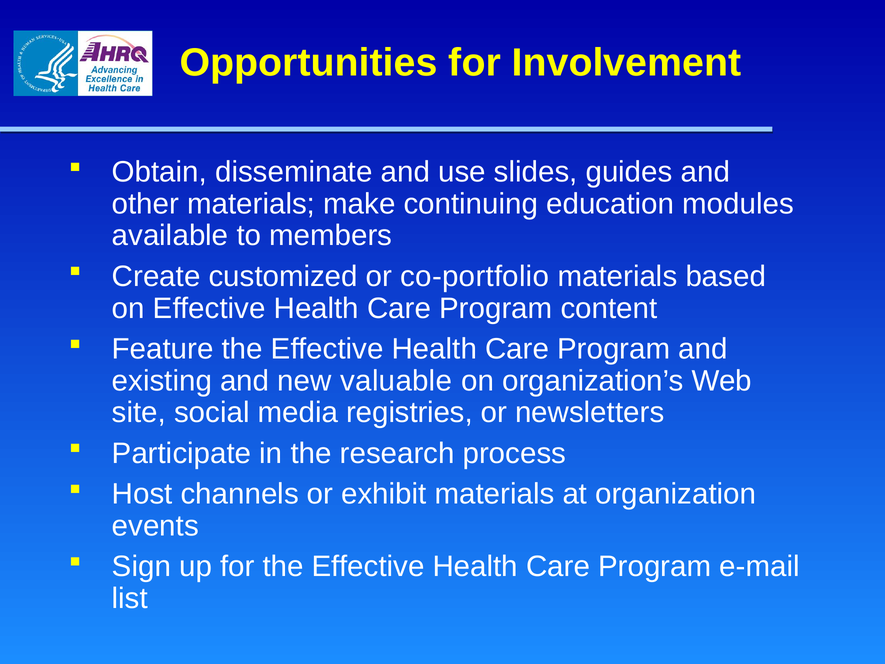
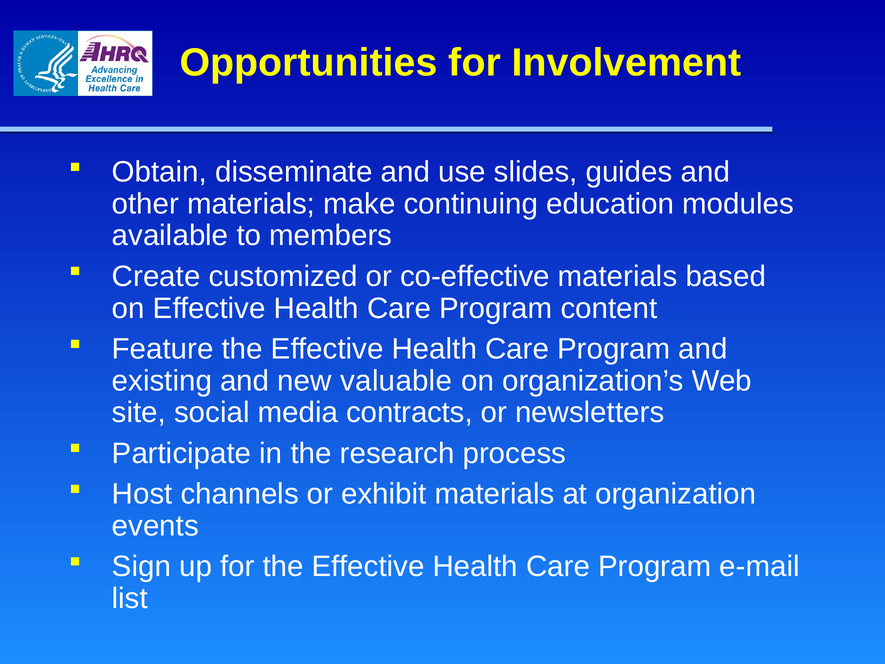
co-portfolio: co-portfolio -> co-effective
registries: registries -> contracts
